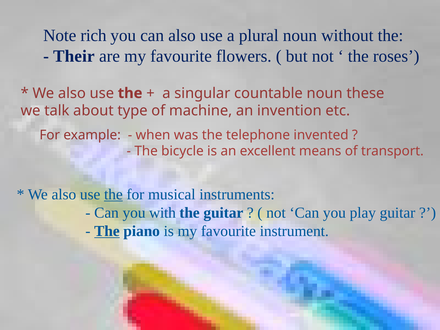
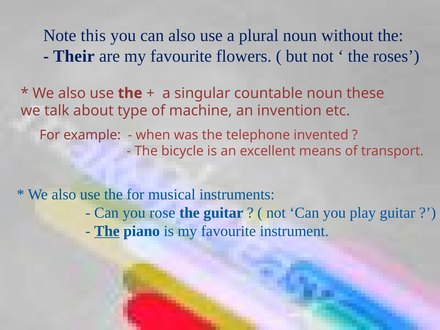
rich: rich -> this
the at (113, 194) underline: present -> none
with: with -> rose
